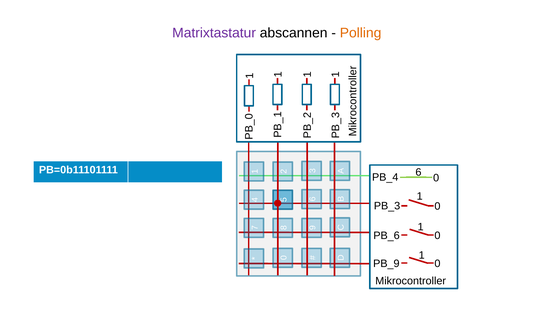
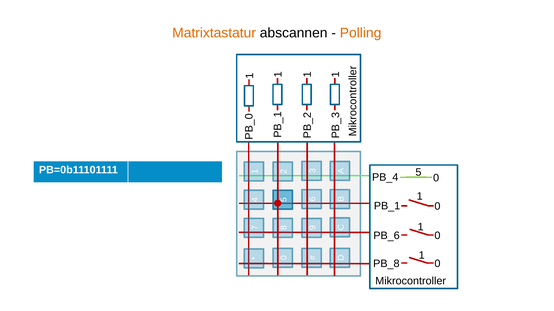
Matrixtastatur colour: purple -> orange
PB=0b11101111 6: 6 -> 5
PB_3: PB_3 -> PB_1
PB_9: PB_9 -> PB_8
